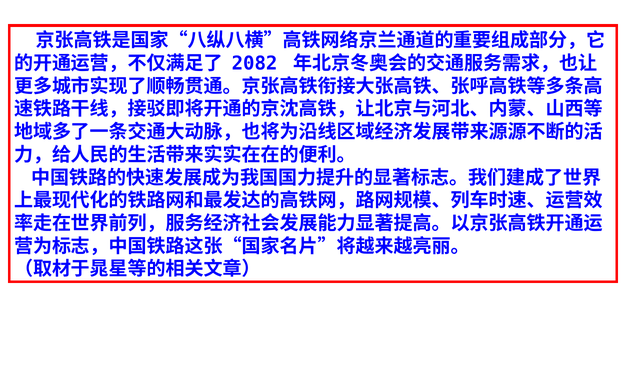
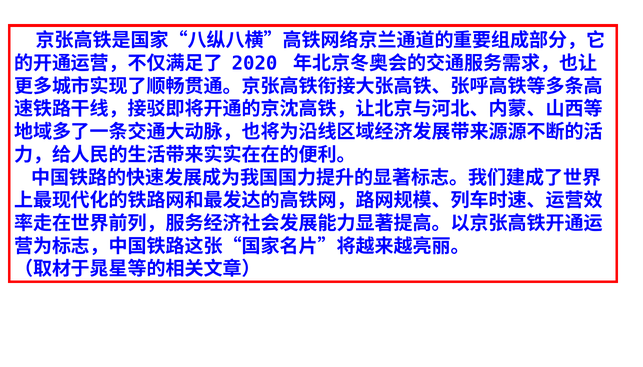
2082: 2082 -> 2020
